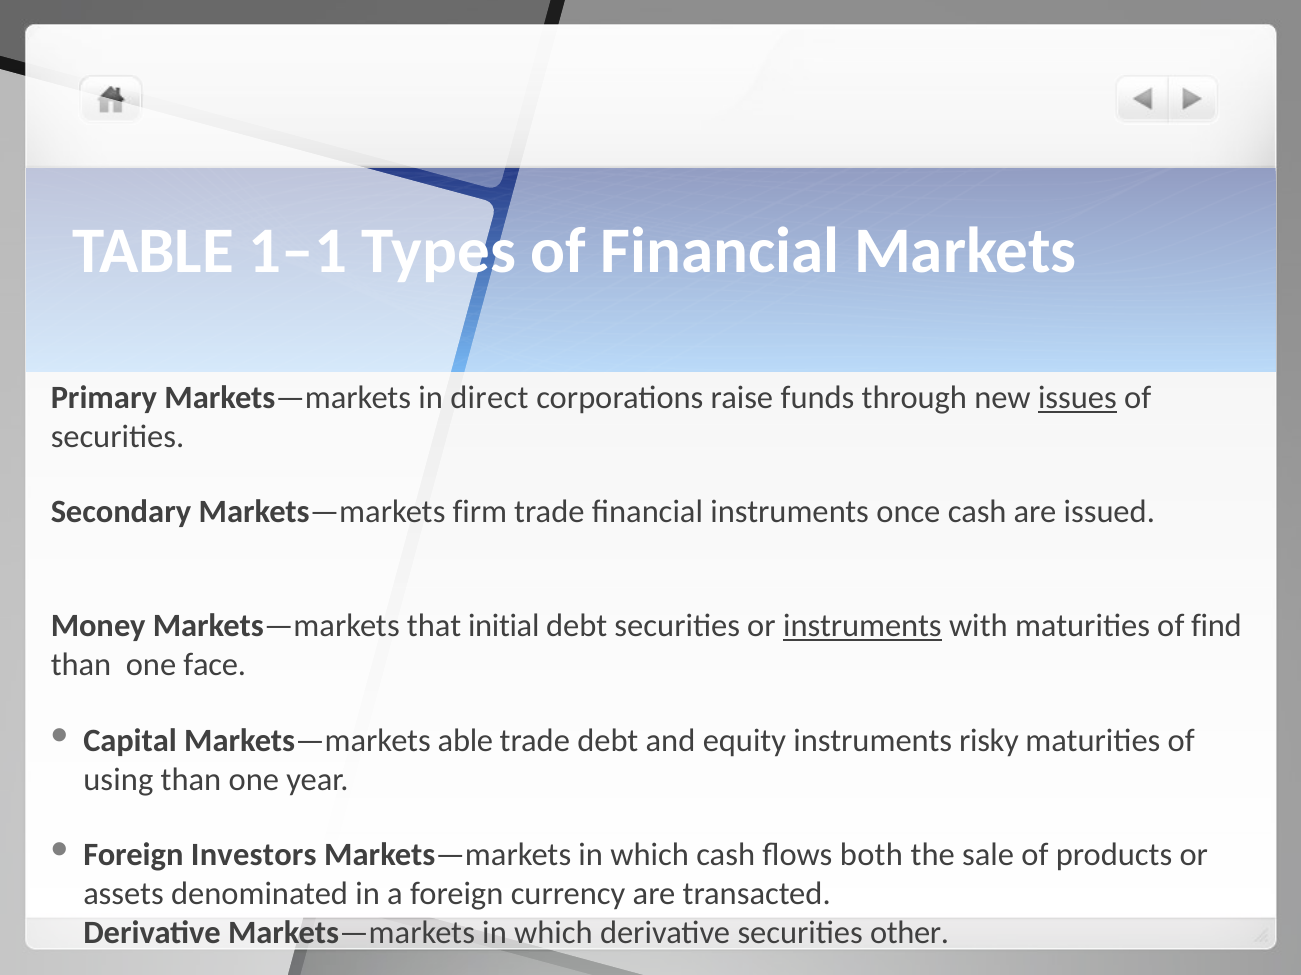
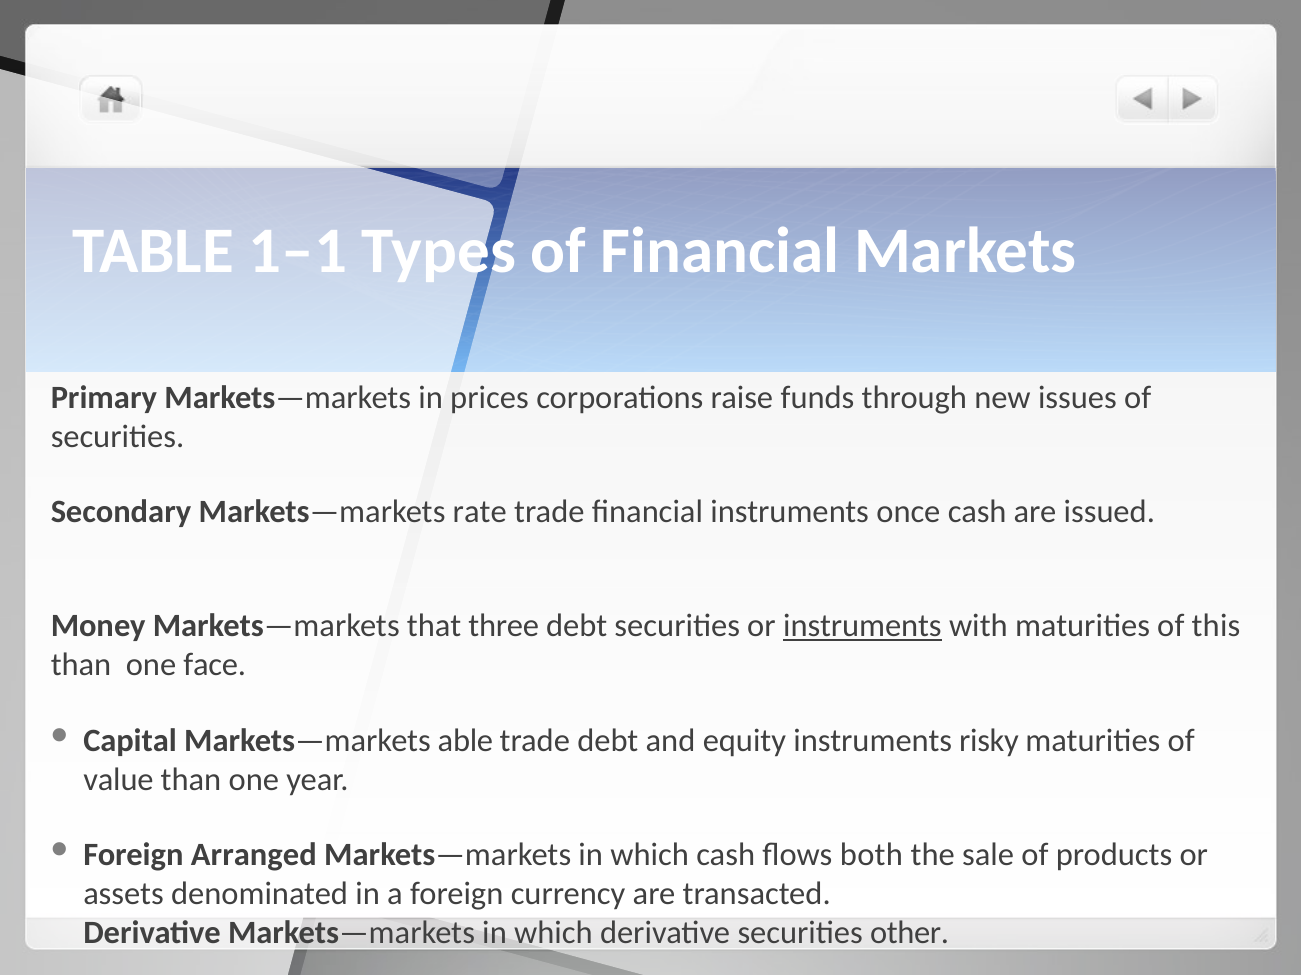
direct: direct -> prices
issues underline: present -> none
firm: firm -> rate
initial: initial -> three
find: find -> this
using: using -> value
Investors: Investors -> Arranged
